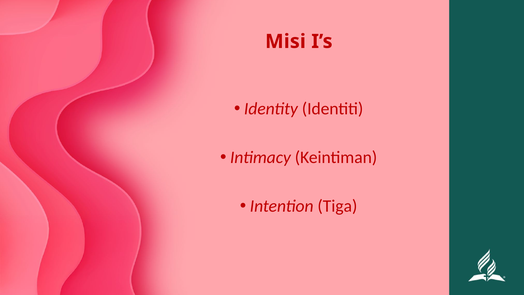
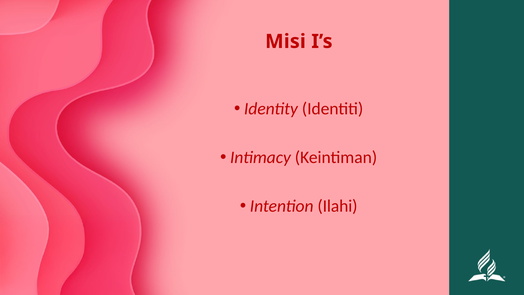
Tiga: Tiga -> Ilahi
